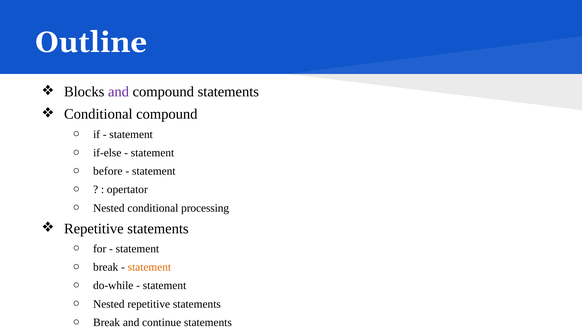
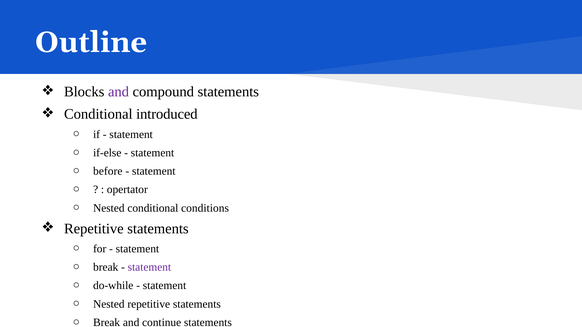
Conditional compound: compound -> introduced
processing: processing -> conditions
statement at (149, 267) colour: orange -> purple
